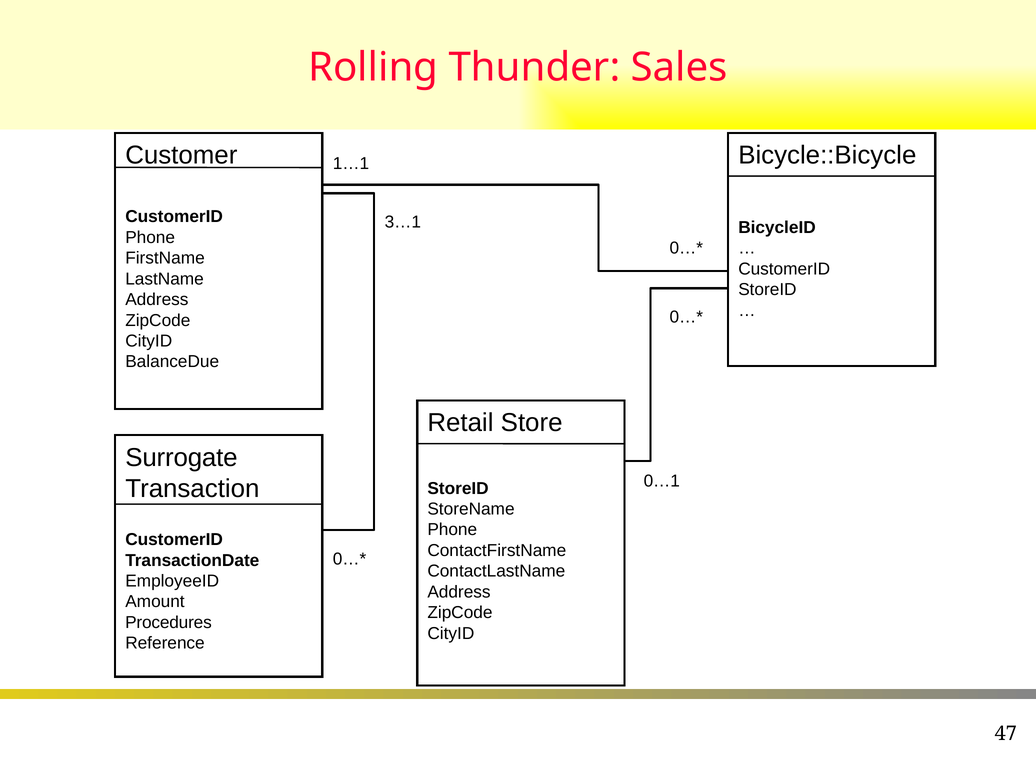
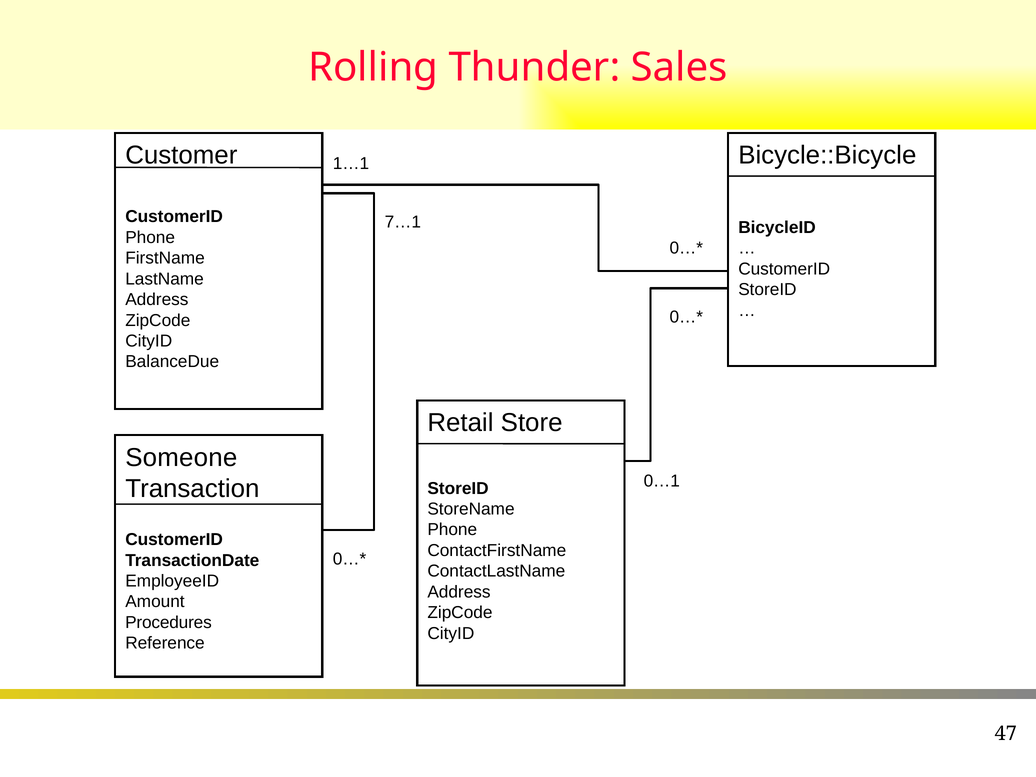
3…1: 3…1 -> 7…1
Surrogate: Surrogate -> Someone
